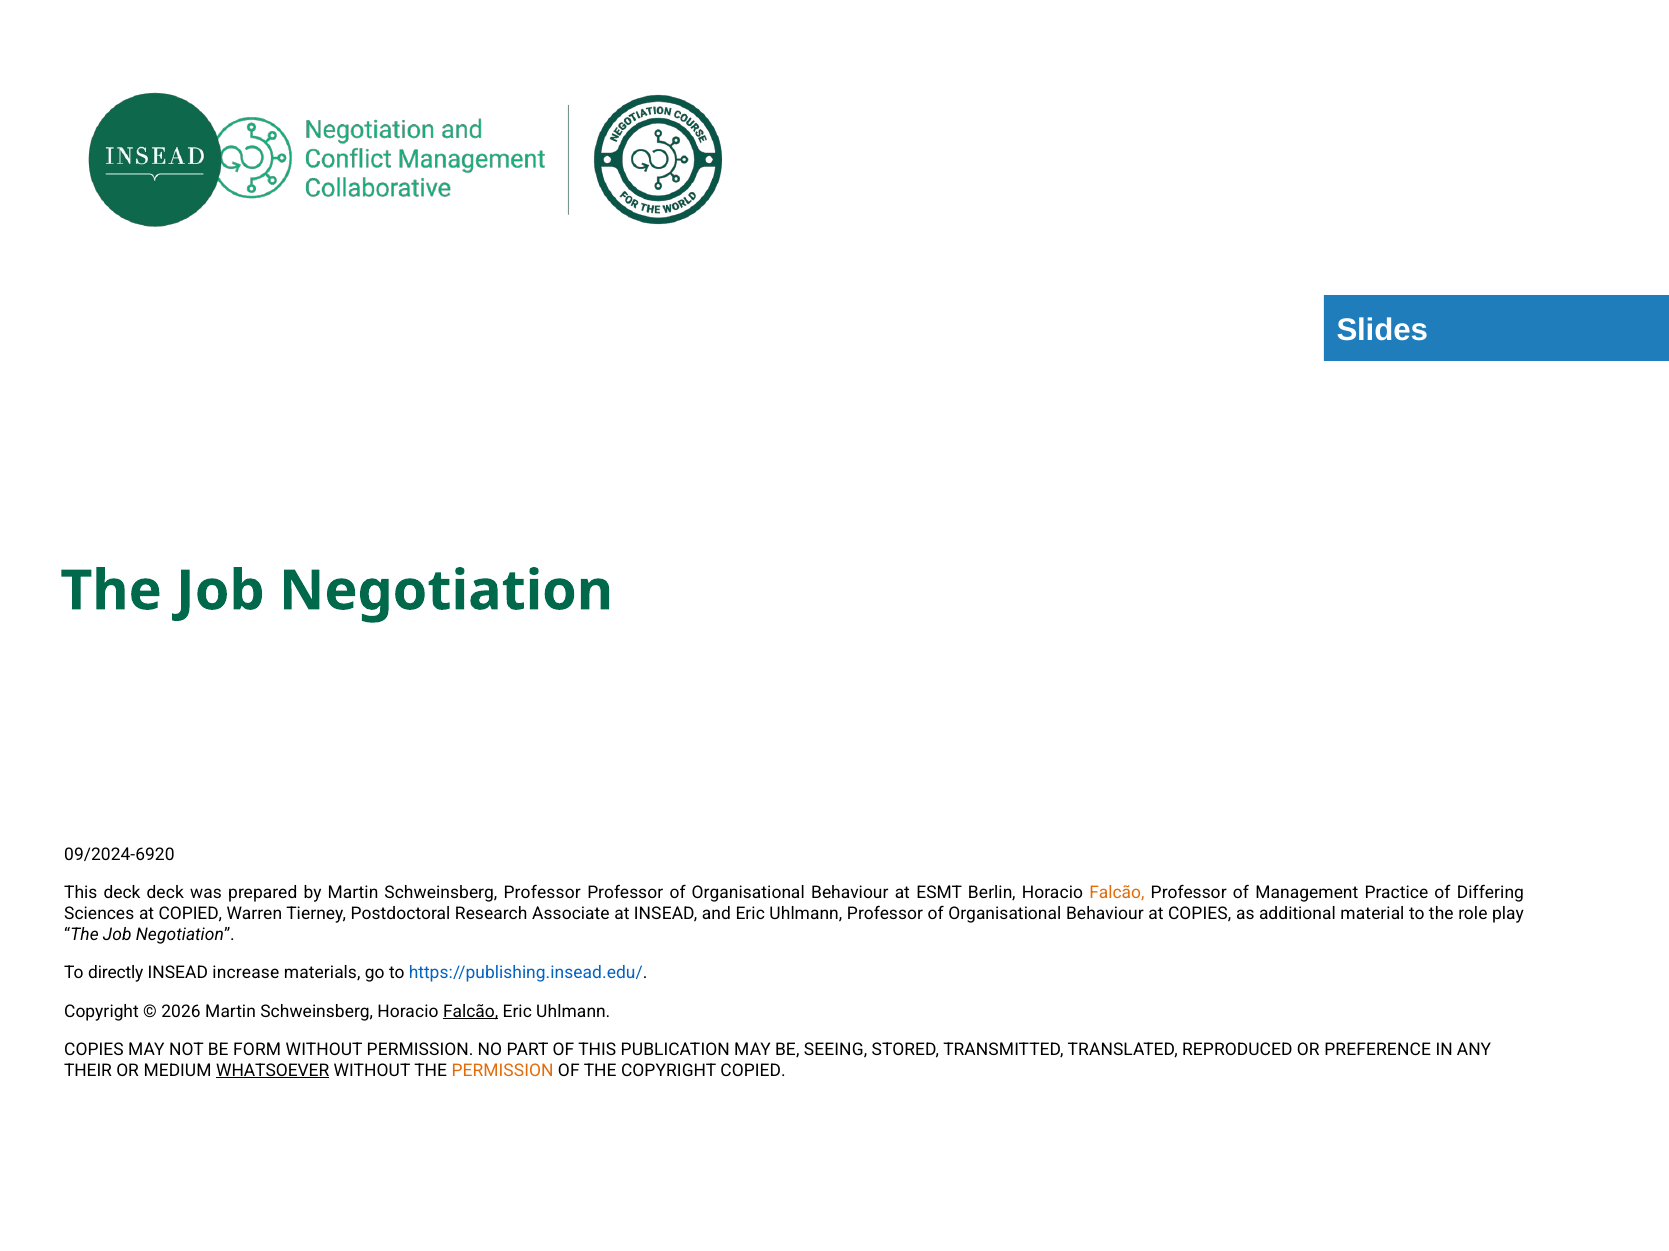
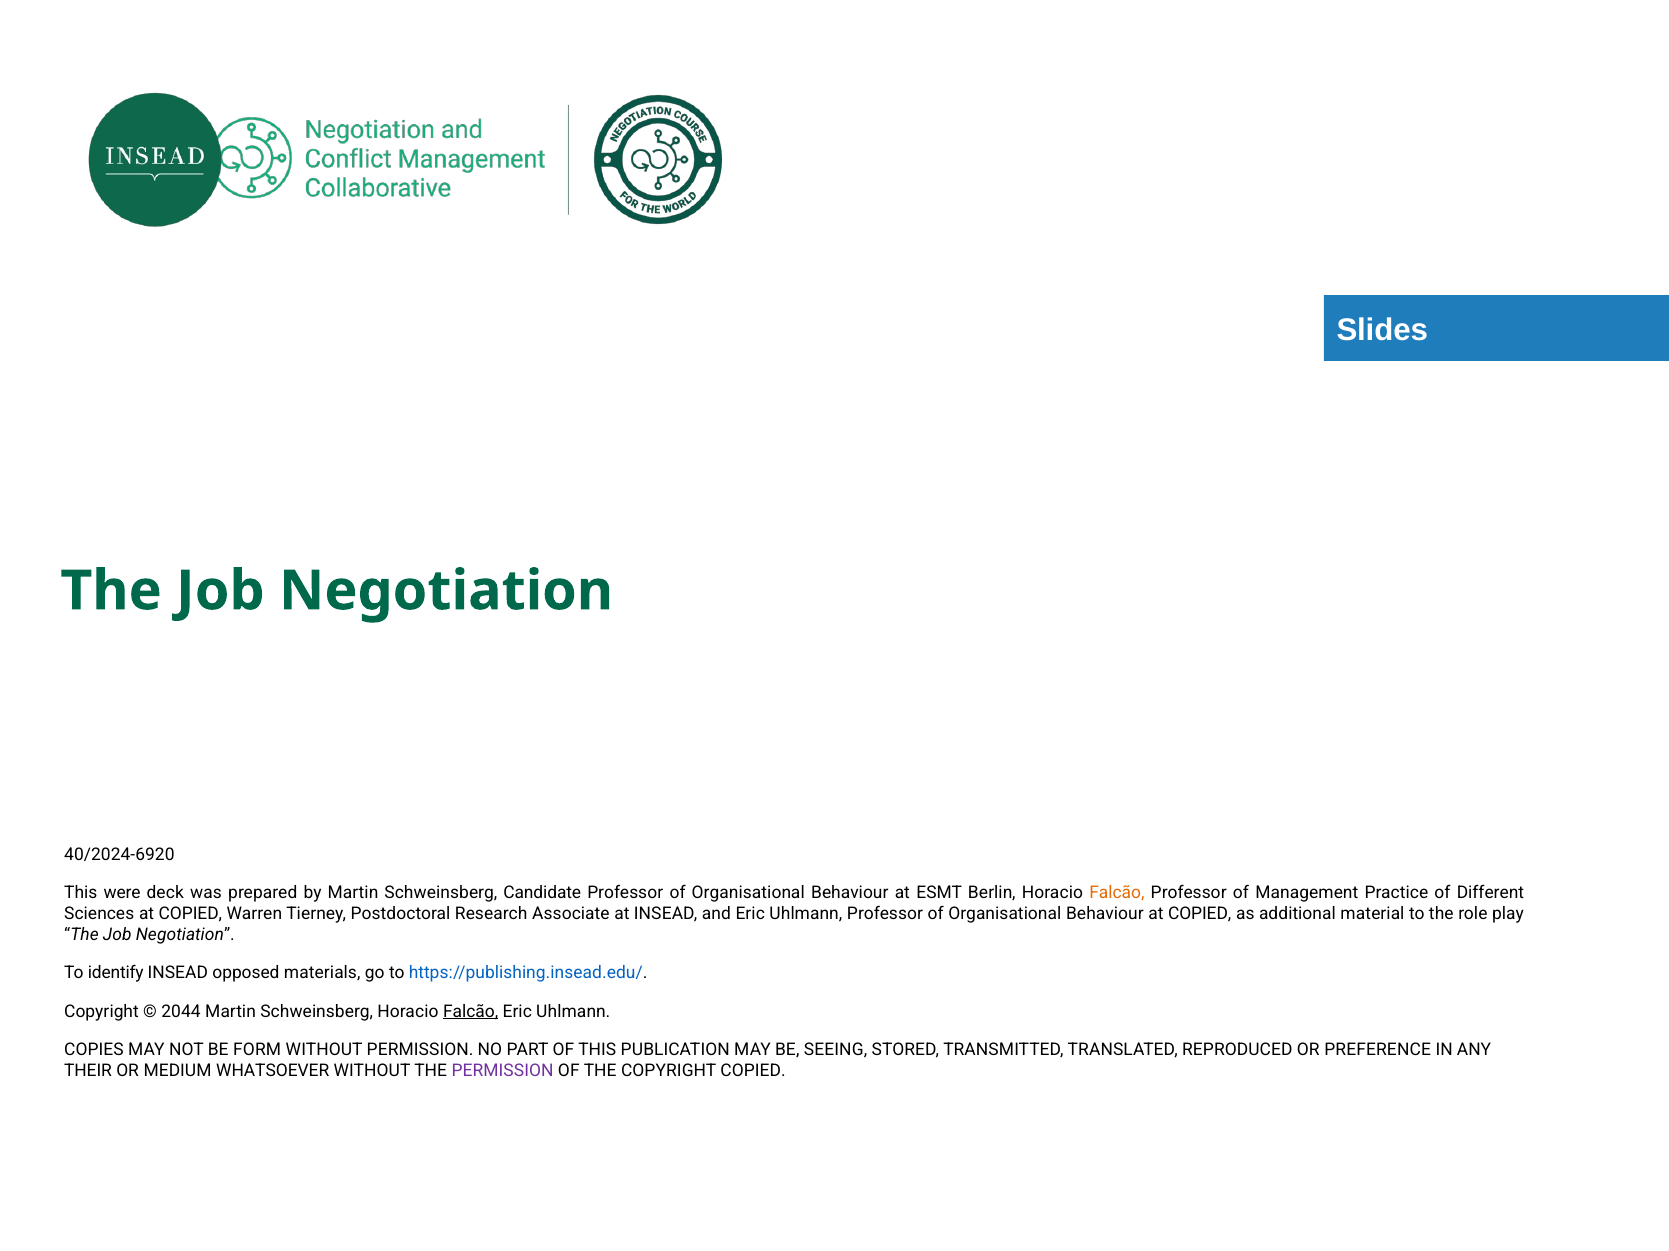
09/2024-6920: 09/2024-6920 -> 40/2024-6920
This deck: deck -> were
Schweinsberg Professor: Professor -> Candidate
Differing: Differing -> Different
Behaviour at COPIES: COPIES -> COPIED
directly: directly -> identify
increase: increase -> opposed
2026: 2026 -> 2044
WHATSOEVER underline: present -> none
PERMISSION at (503, 1071) colour: orange -> purple
